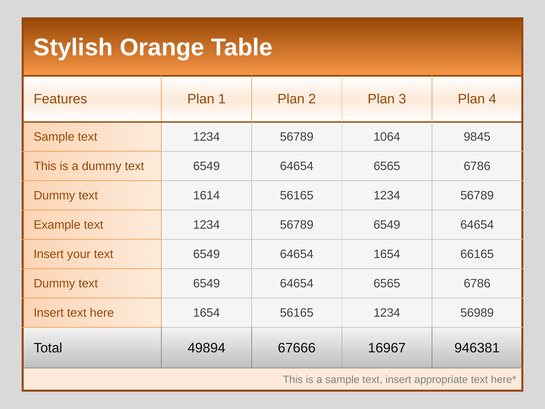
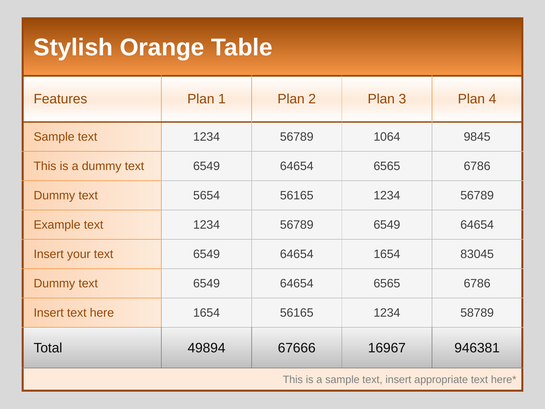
1614: 1614 -> 5654
66165: 66165 -> 83045
56989: 56989 -> 58789
